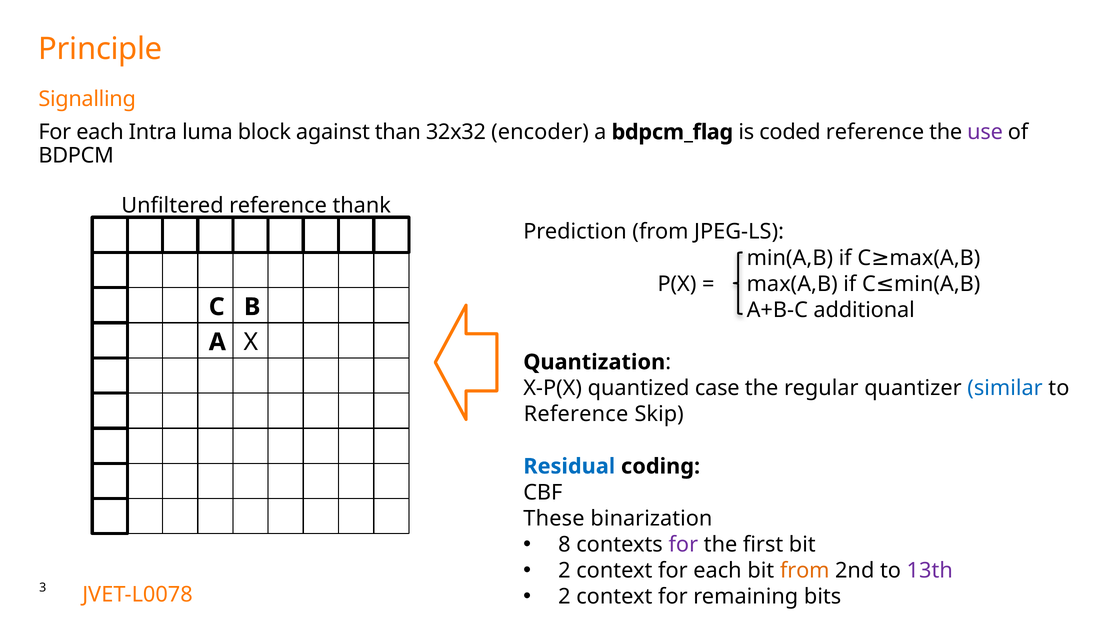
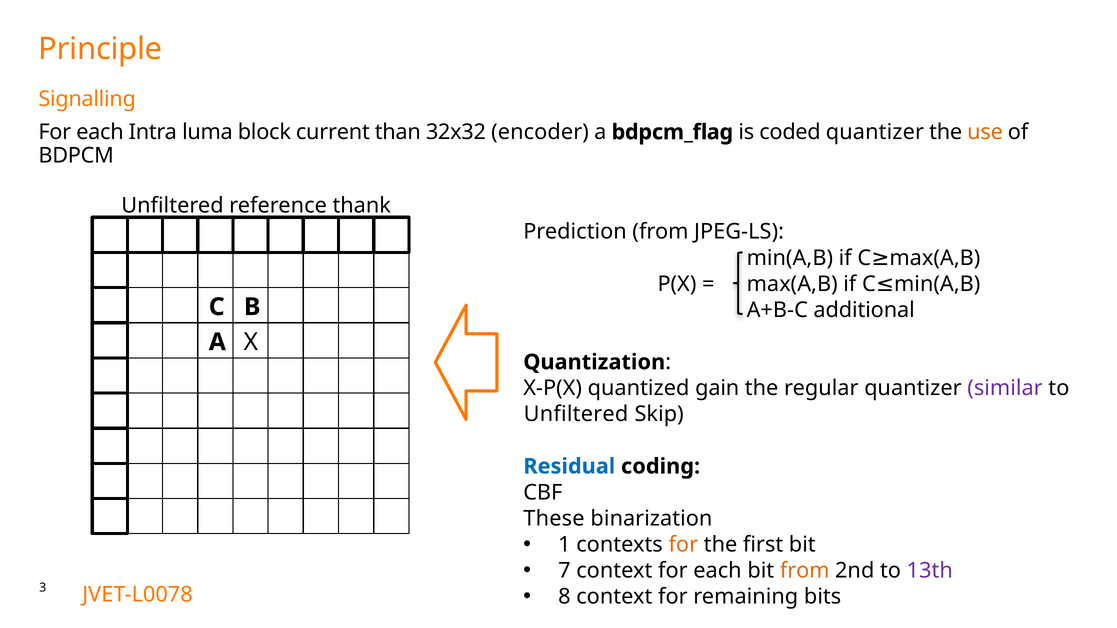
against: against -> current
coded reference: reference -> quantizer
use colour: purple -> orange
case: case -> gain
similar colour: blue -> purple
Reference at (576, 414): Reference -> Unfiltered
8: 8 -> 1
for at (683, 545) colour: purple -> orange
2 at (564, 571): 2 -> 7
2 at (564, 597): 2 -> 8
